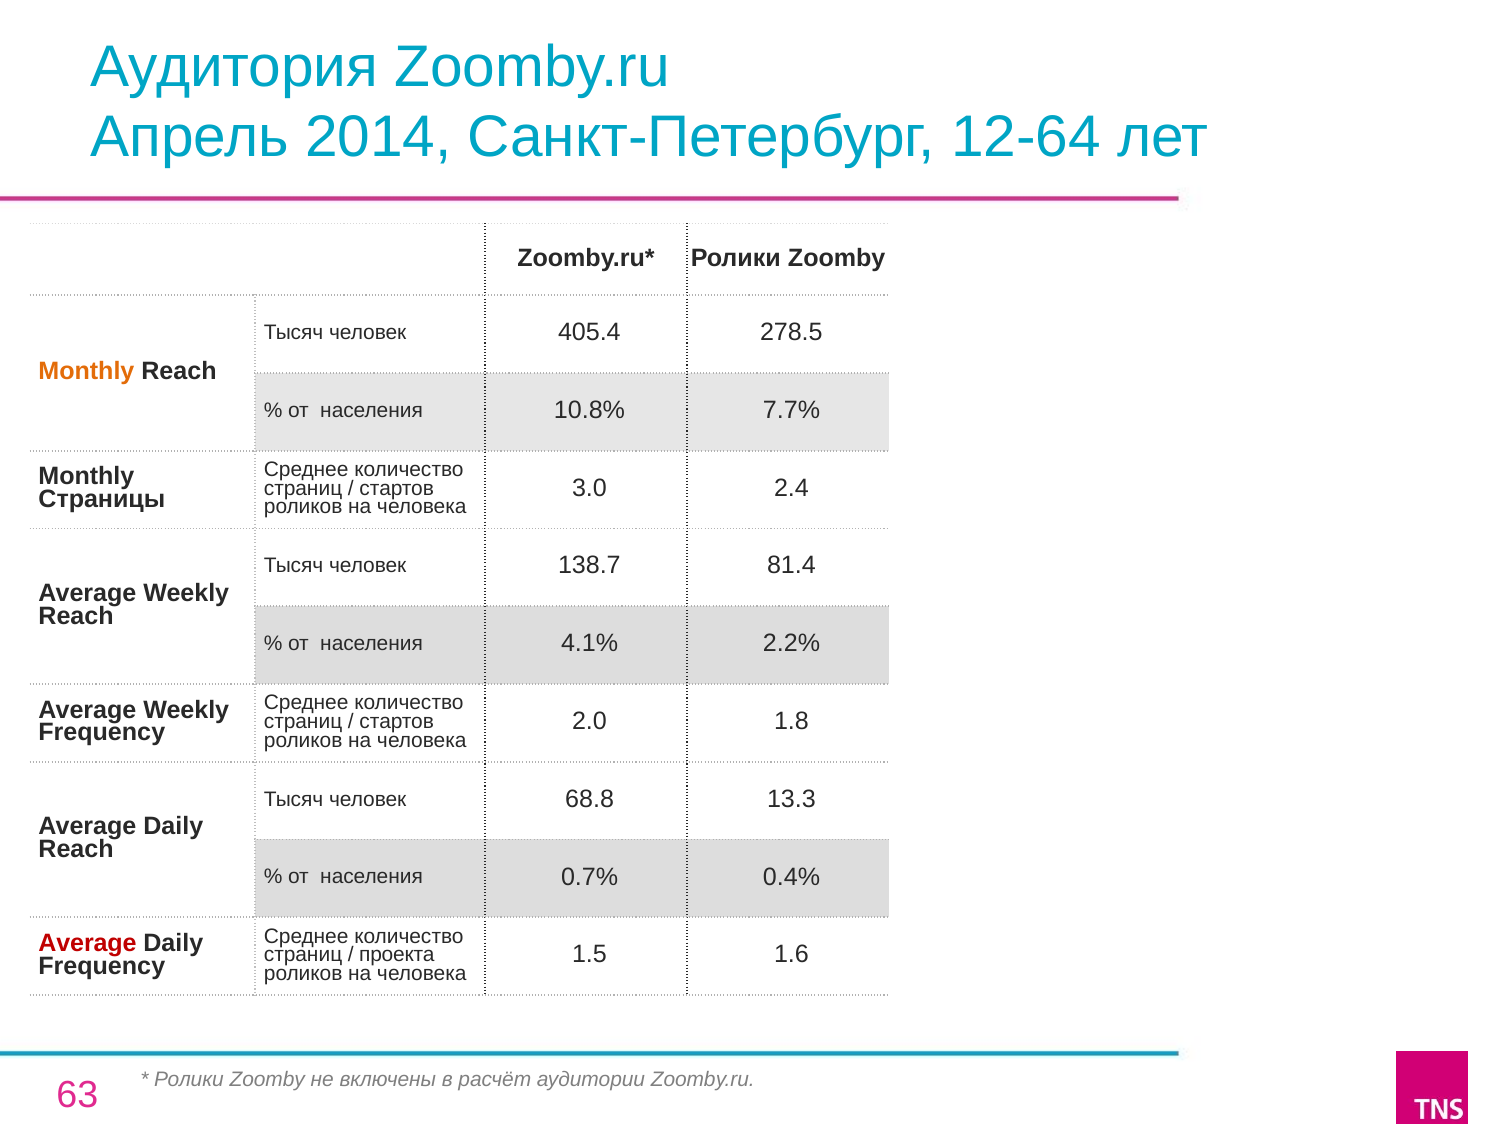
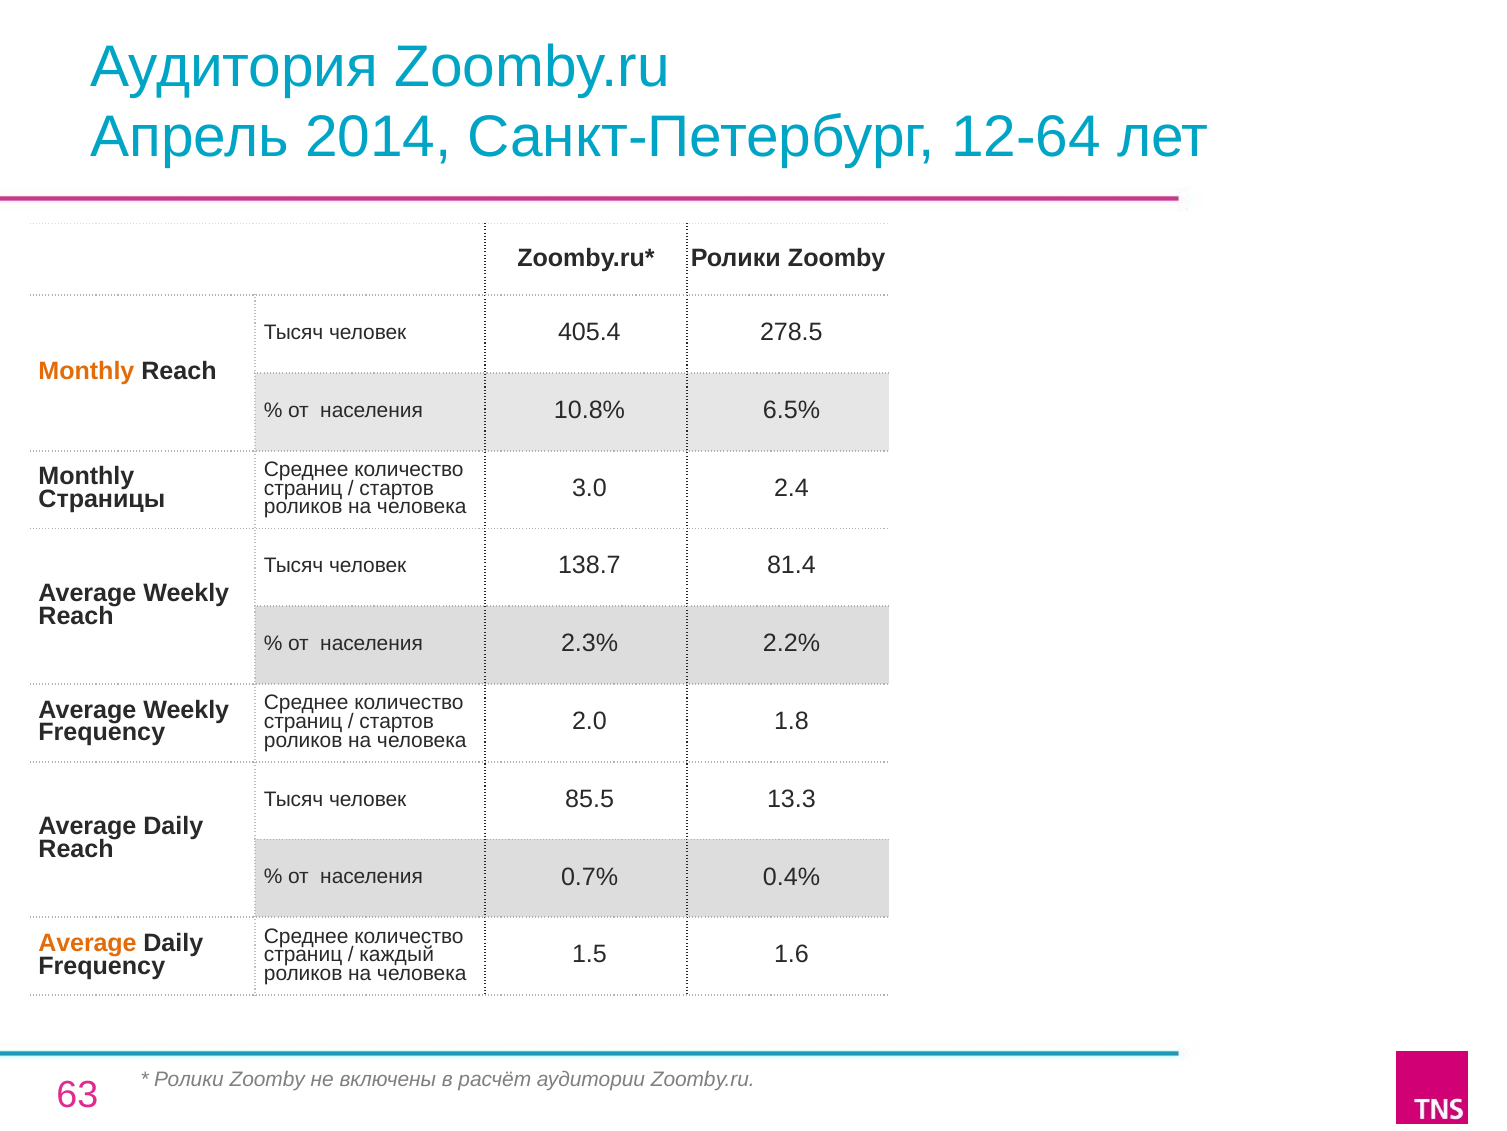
7.7%: 7.7% -> 6.5%
4.1%: 4.1% -> 2.3%
68.8: 68.8 -> 85.5
Average at (87, 943) colour: red -> orange
проекта: проекта -> каждый
